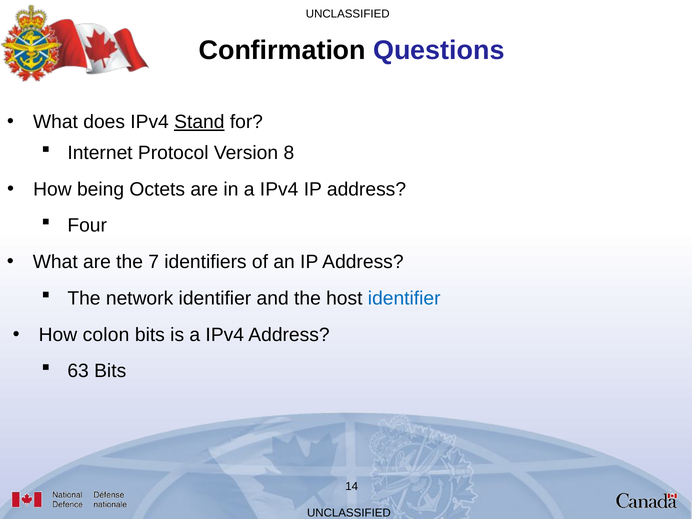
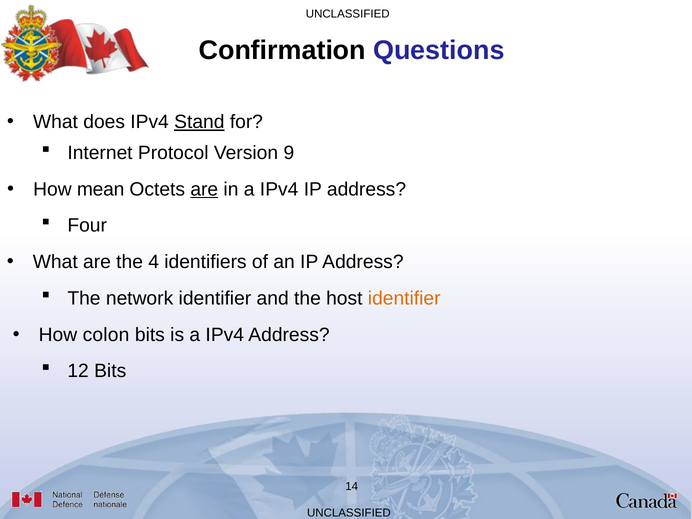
8: 8 -> 9
being: being -> mean
are at (204, 189) underline: none -> present
7: 7 -> 4
identifier at (404, 298) colour: blue -> orange
63: 63 -> 12
